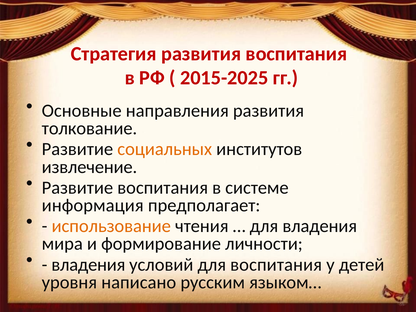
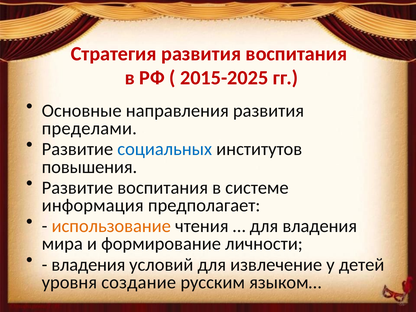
толкование: толкование -> пределами
социальных colour: orange -> blue
извлечение: извлечение -> повышения
для воспитания: воспитания -> извлечение
написано: написано -> создание
